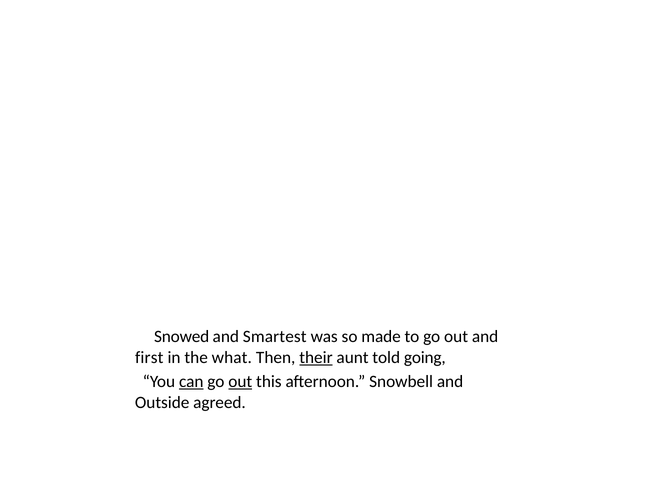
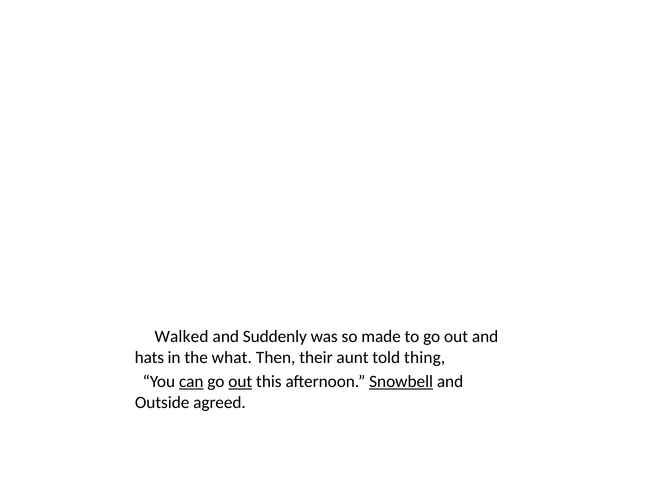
Snowed: Snowed -> Walked
Smartest: Smartest -> Suddenly
first: first -> hats
their underline: present -> none
going: going -> thing
Snowbell underline: none -> present
